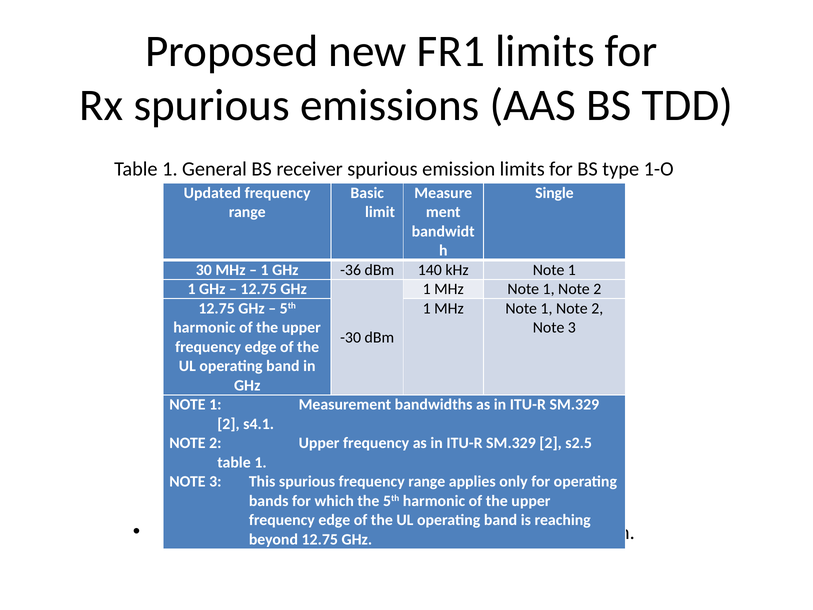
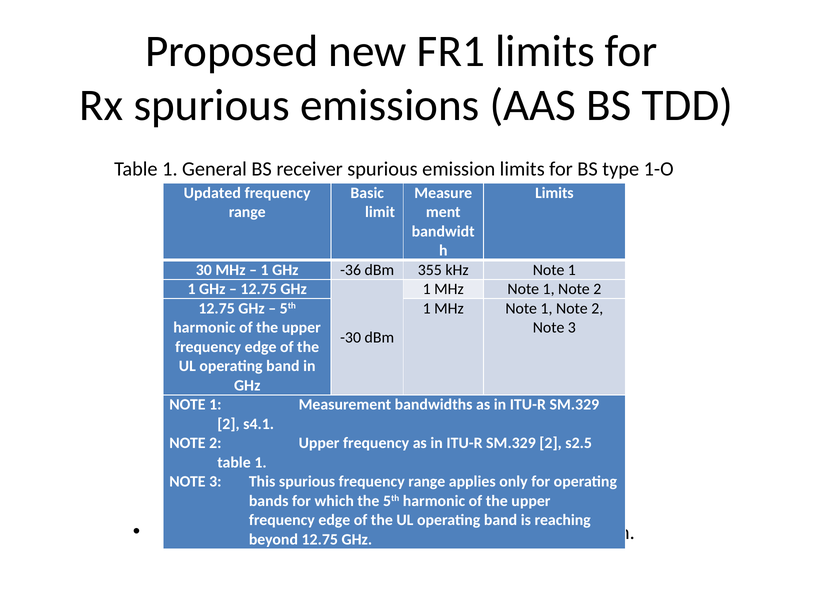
Single at (554, 193): Single -> Limits
140: 140 -> 355
